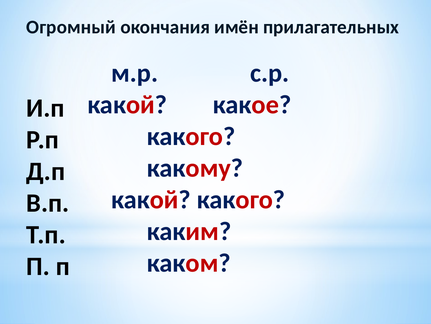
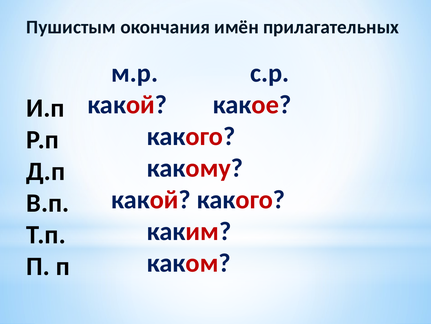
Огромный: Огромный -> Пушистым
